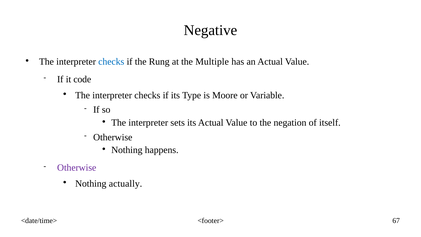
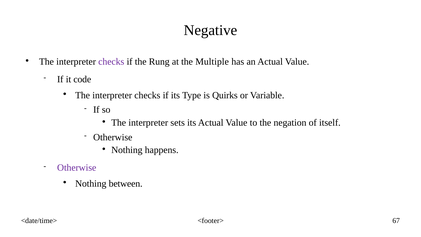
checks at (111, 62) colour: blue -> purple
Moore: Moore -> Quirks
actually: actually -> between
